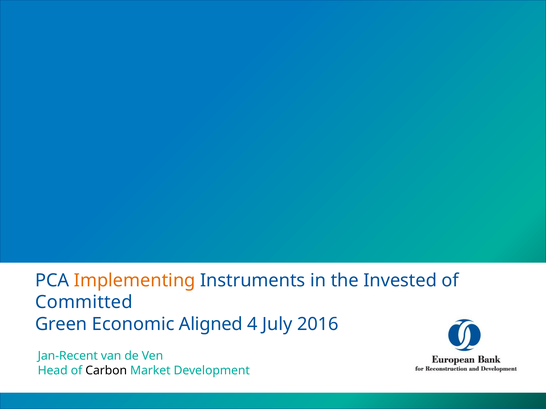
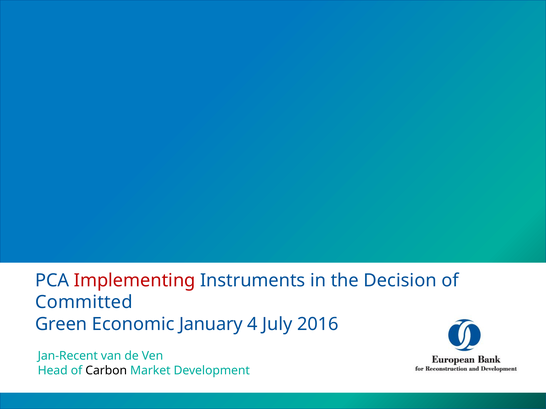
Implementing colour: orange -> red
Invested: Invested -> Decision
Aligned: Aligned -> January
